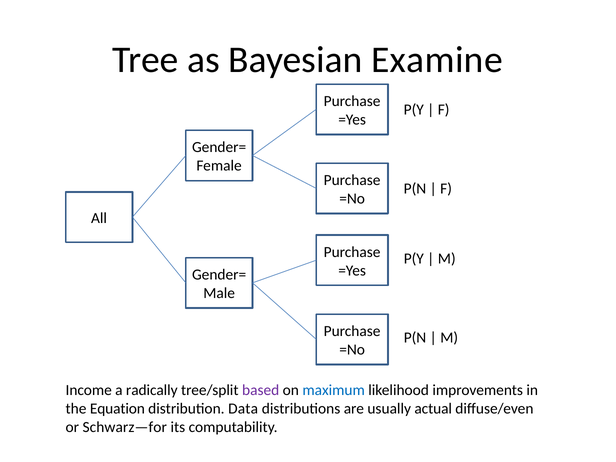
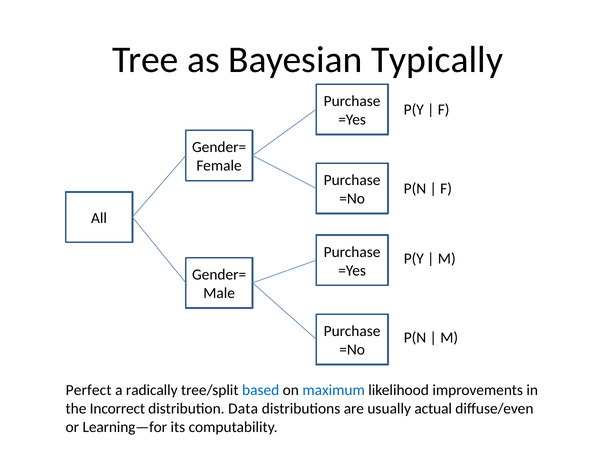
Examine: Examine -> Typically
Income: Income -> Perfect
based colour: purple -> blue
Equation: Equation -> Incorrect
Schwarz—for: Schwarz—for -> Learning—for
